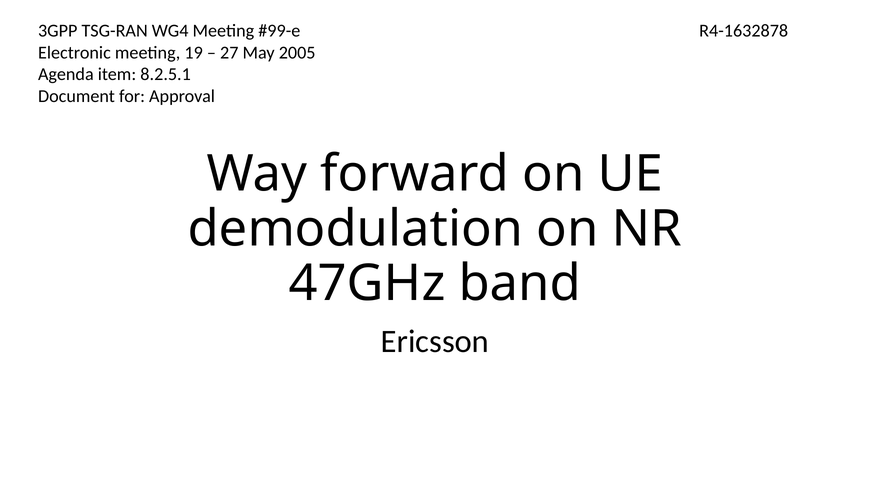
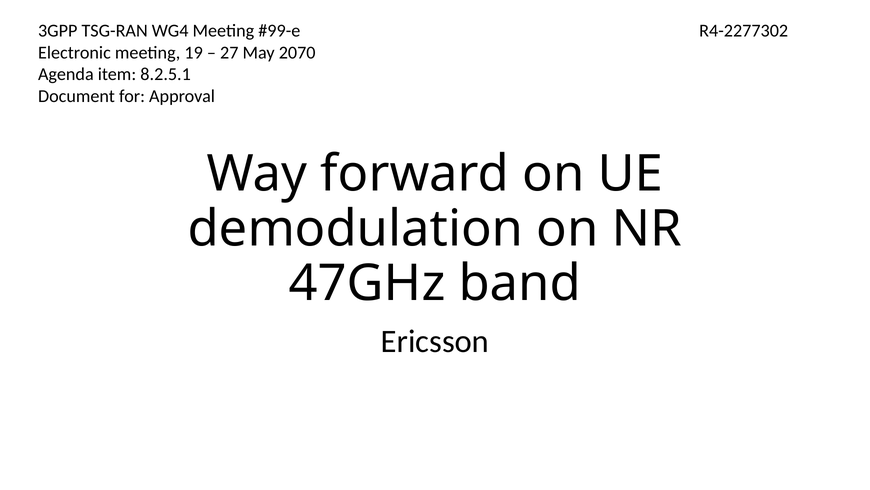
R4-1632878: R4-1632878 -> R4-2277302
2005: 2005 -> 2070
